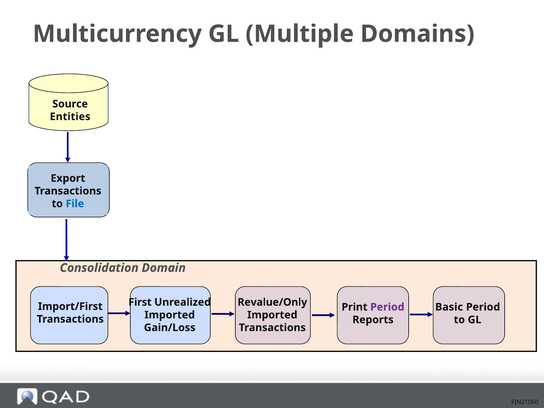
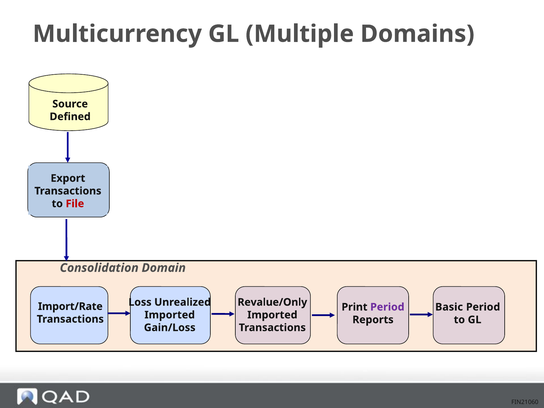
Entities: Entities -> Defined
File colour: blue -> red
First: First -> Loss
Import/First: Import/First -> Import/Rate
